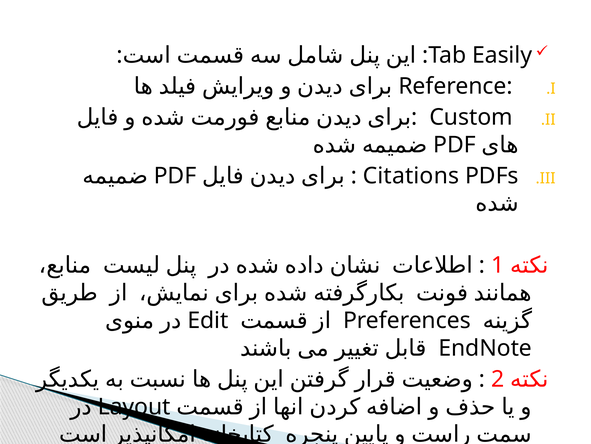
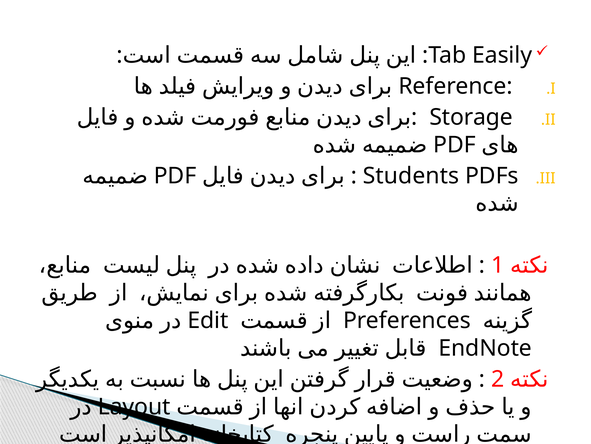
Custom: Custom -> Storage
Citations: Citations -> Students
